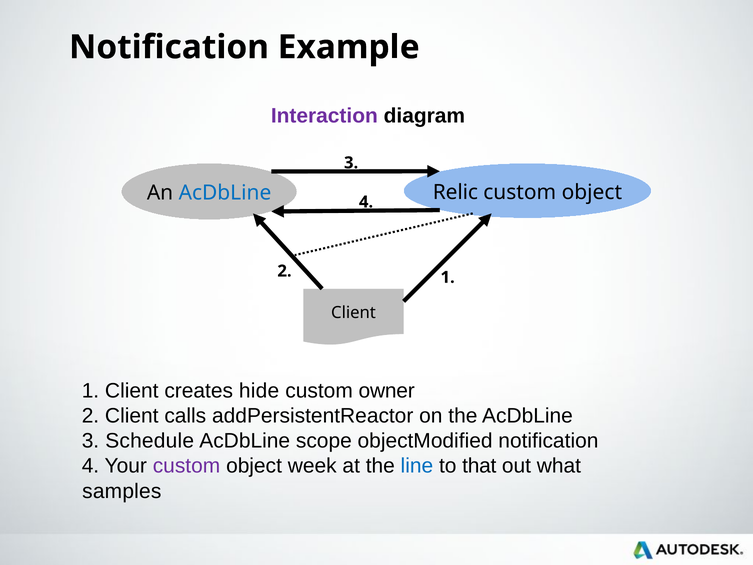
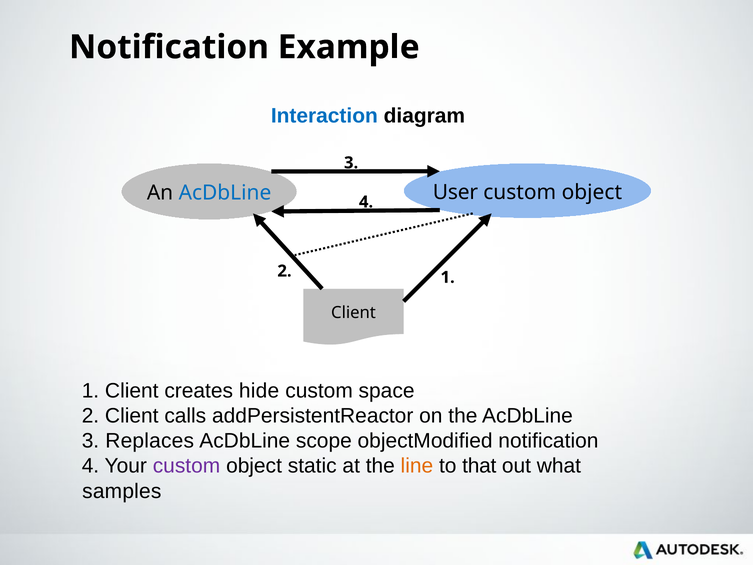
Interaction colour: purple -> blue
Relic: Relic -> User
owner: owner -> space
Schedule: Schedule -> Replaces
week: week -> static
line colour: blue -> orange
